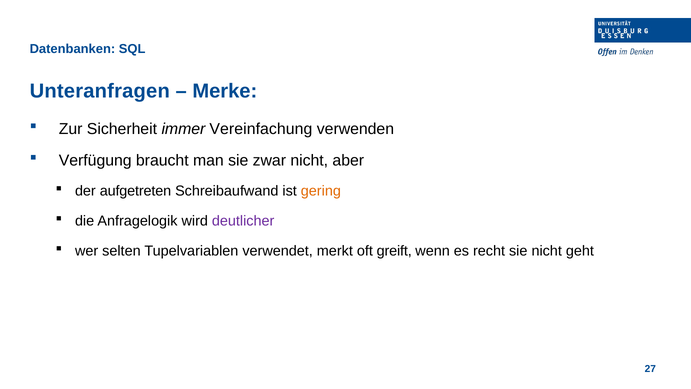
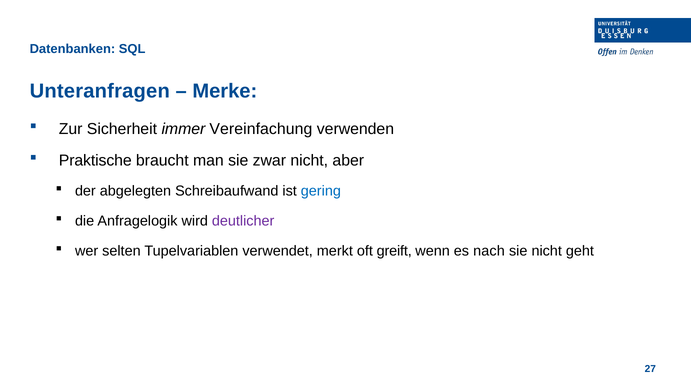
Verfügung: Verfügung -> Praktische
aufgetreten: aufgetreten -> abgelegten
gering colour: orange -> blue
recht: recht -> nach
